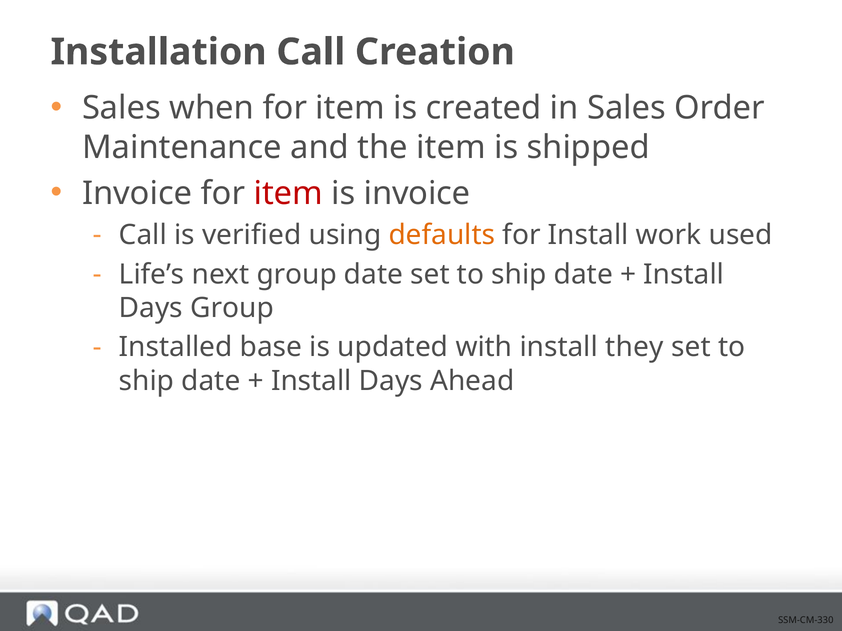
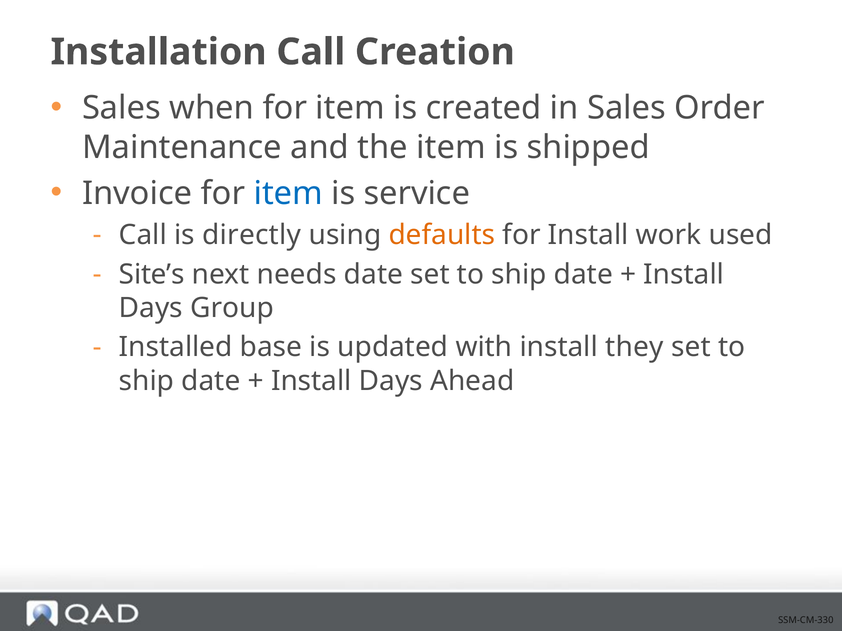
item at (288, 193) colour: red -> blue
is invoice: invoice -> service
verified: verified -> directly
Life’s: Life’s -> Site’s
next group: group -> needs
